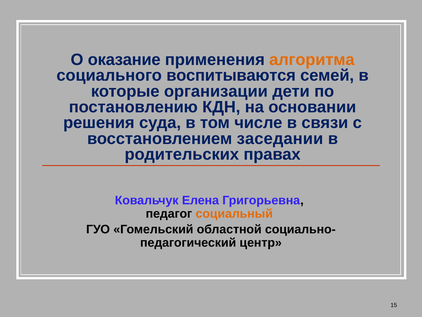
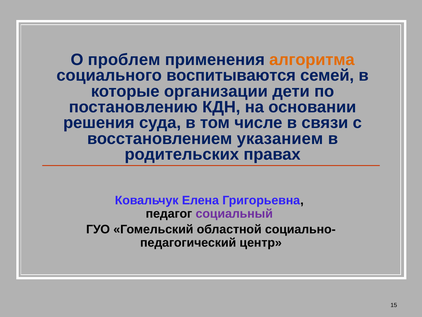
оказание: оказание -> проблем
заседании: заседании -> указанием
социальный colour: orange -> purple
